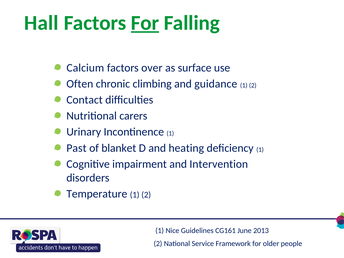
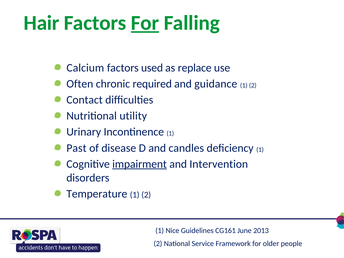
Hall: Hall -> Hair
over: over -> used
surface: surface -> replace
climbing: climbing -> required
carers: carers -> utility
blanket: blanket -> disease
heating: heating -> candles
impairment underline: none -> present
